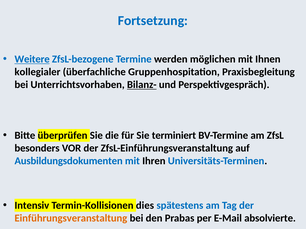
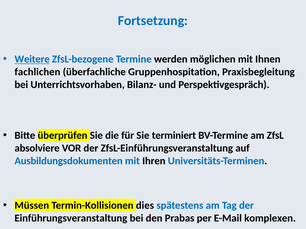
kollegialer: kollegialer -> fachlichen
Bilanz- underline: present -> none
besonders: besonders -> absolviere
Intensiv: Intensiv -> Müssen
Einführungsveranstaltung colour: orange -> black
absolvierte: absolvierte -> komplexen
